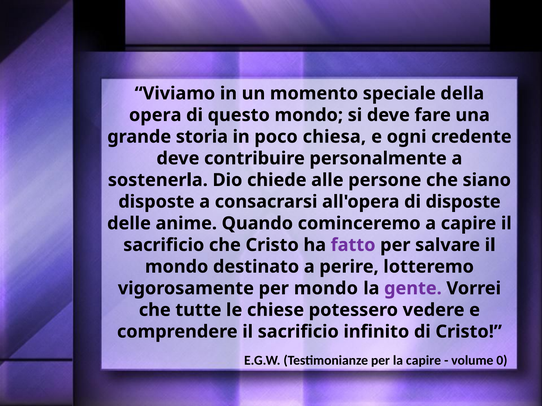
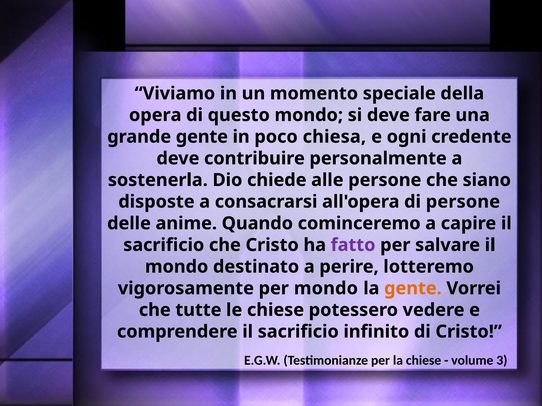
grande storia: storia -> gente
di disposte: disposte -> persone
gente at (413, 289) colour: purple -> orange
la capire: capire -> chiese
0: 0 -> 3
